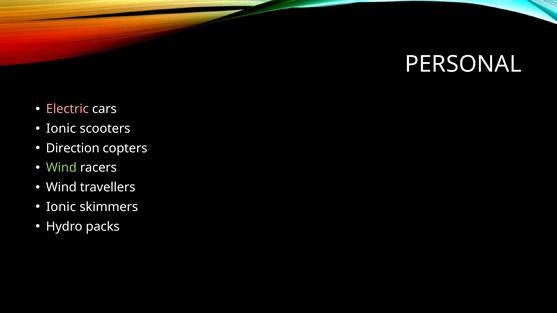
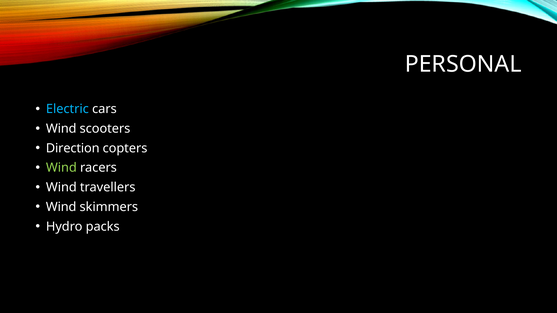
Electric colour: pink -> light blue
Ionic at (61, 129): Ionic -> Wind
Ionic at (61, 207): Ionic -> Wind
